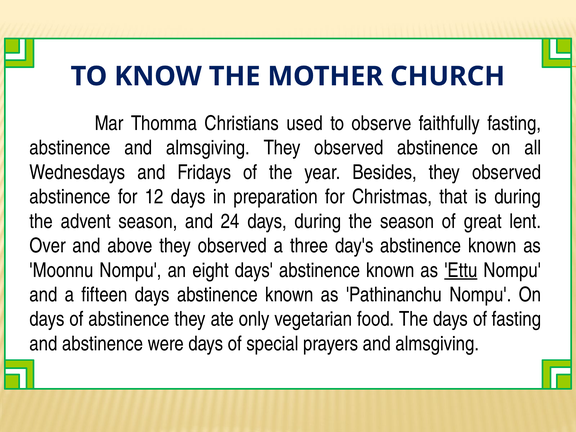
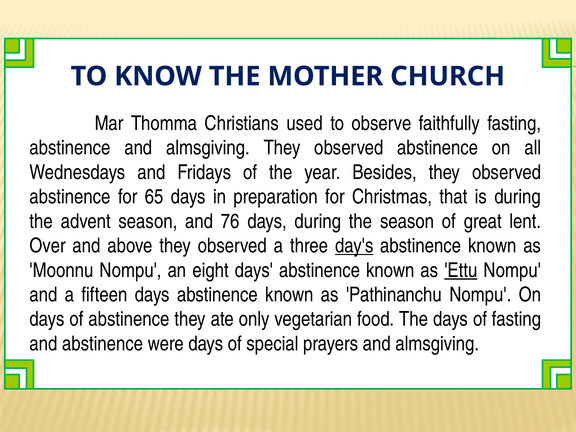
12: 12 -> 65
24: 24 -> 76
day's underline: none -> present
